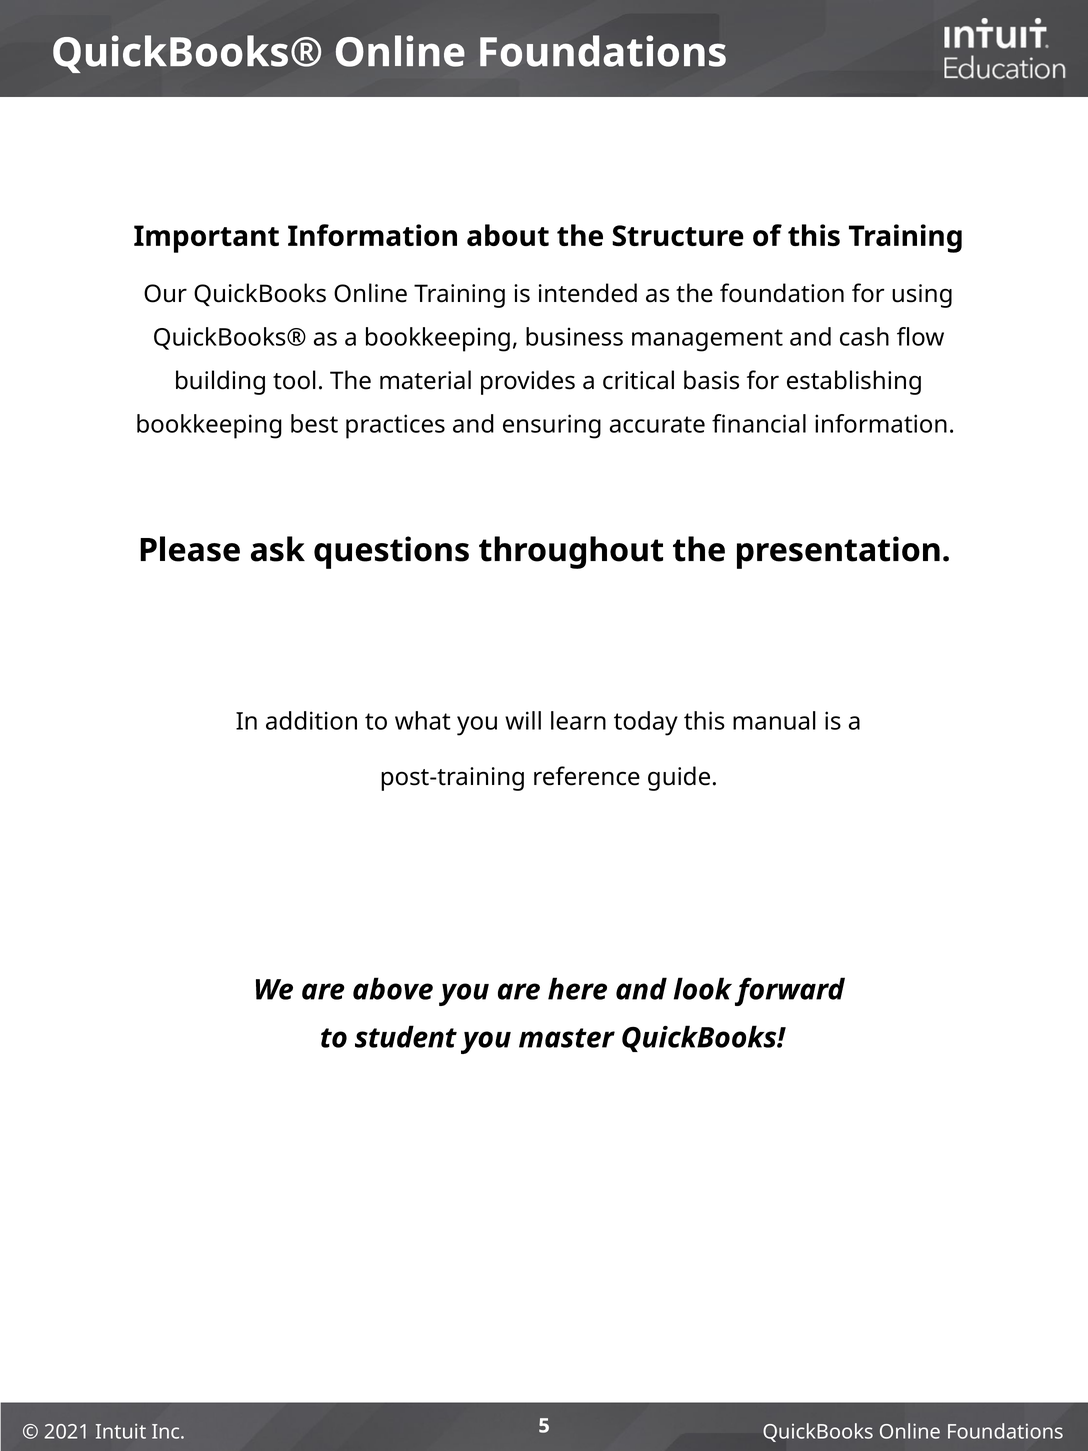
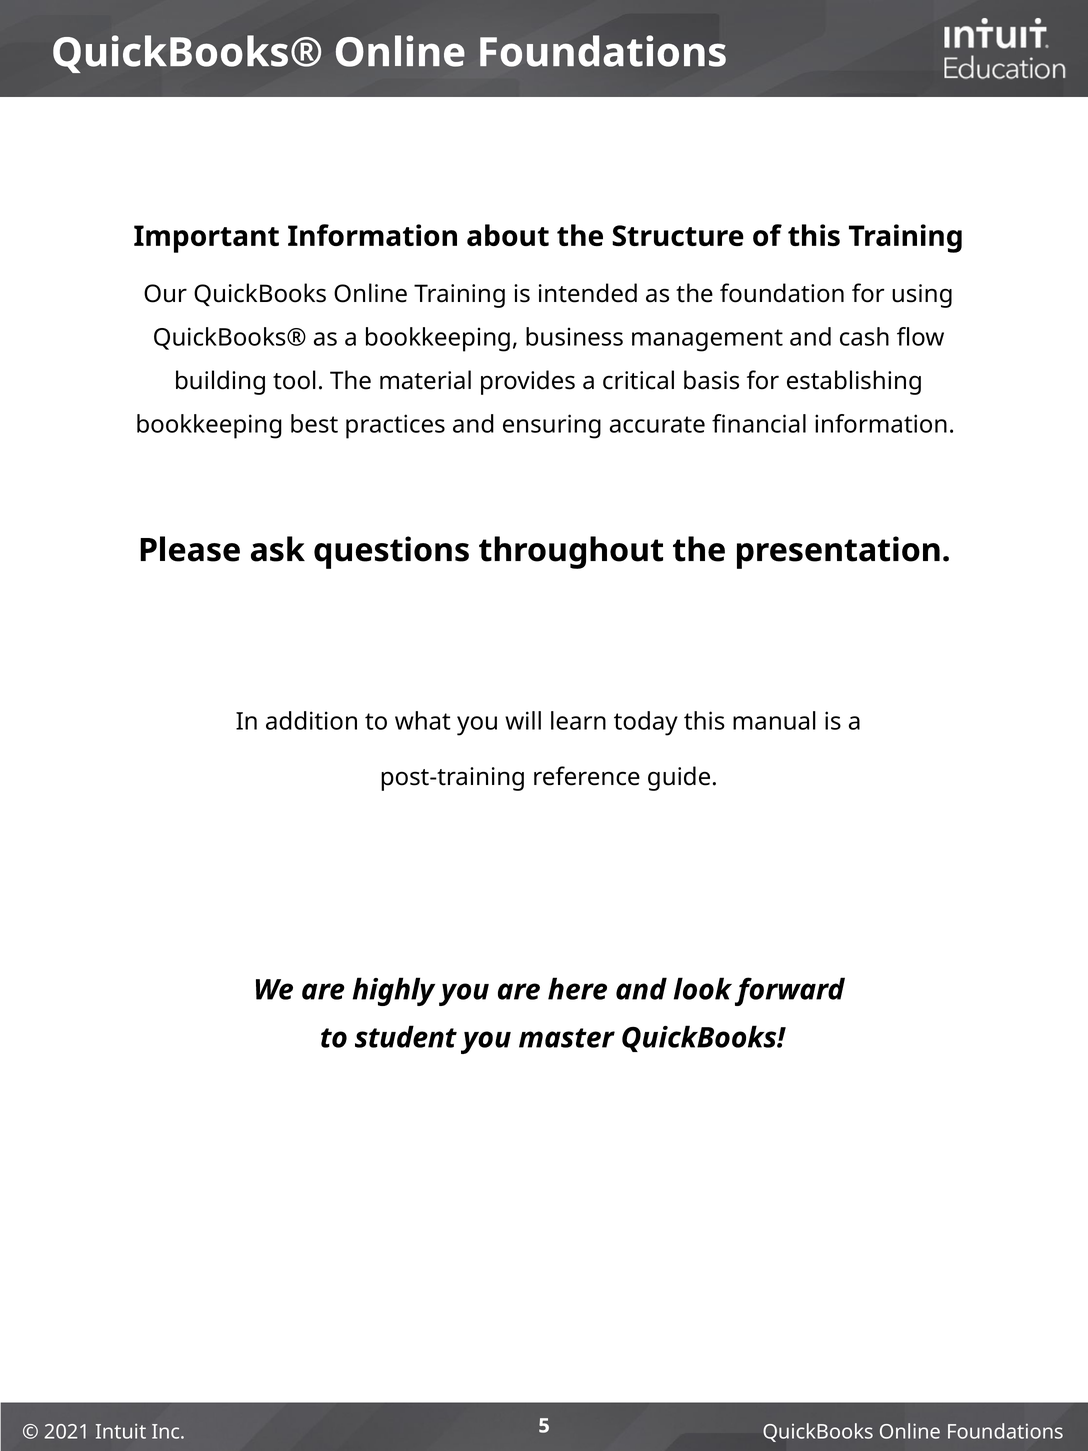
above: above -> highly
